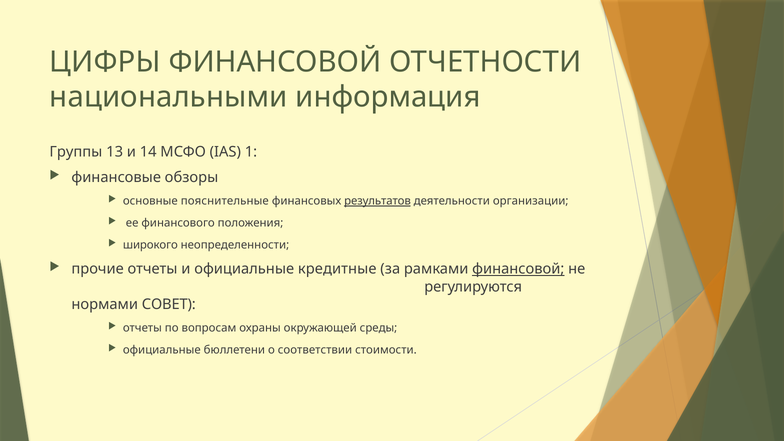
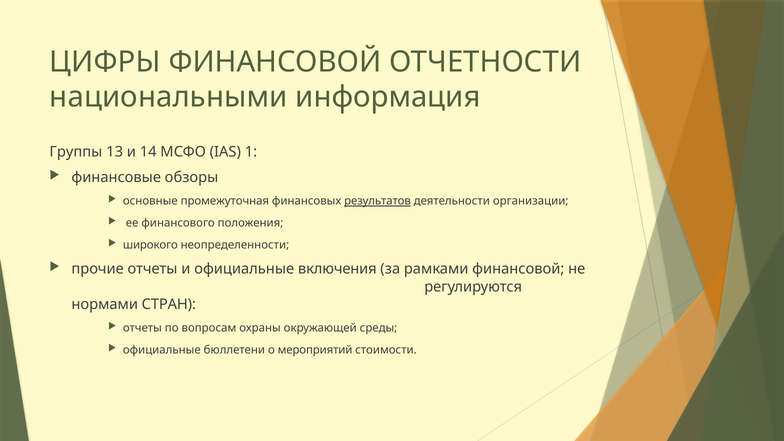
пояснительные: пояснительные -> промежуточная
кредитные: кредитные -> включения
финансовой at (518, 269) underline: present -> none
СОВЕТ: СОВЕТ -> СТРАН
соответствии: соответствии -> мероприятий
